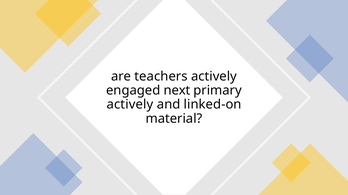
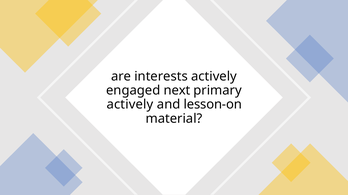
teachers: teachers -> interests
linked-on: linked-on -> lesson-on
